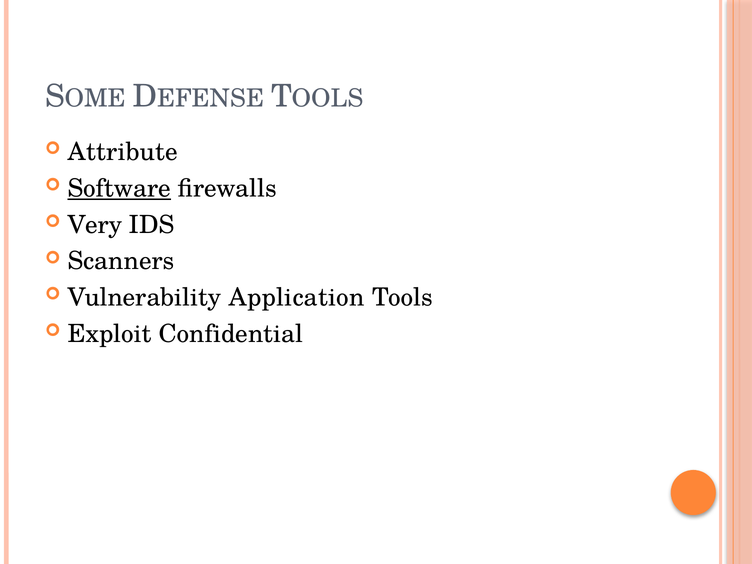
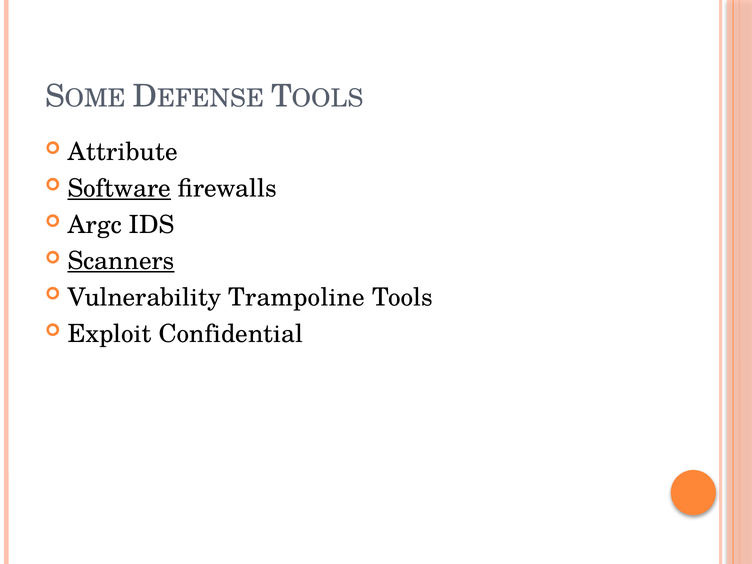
Very: Very -> Argc
Scanners underline: none -> present
Application: Application -> Trampoline
